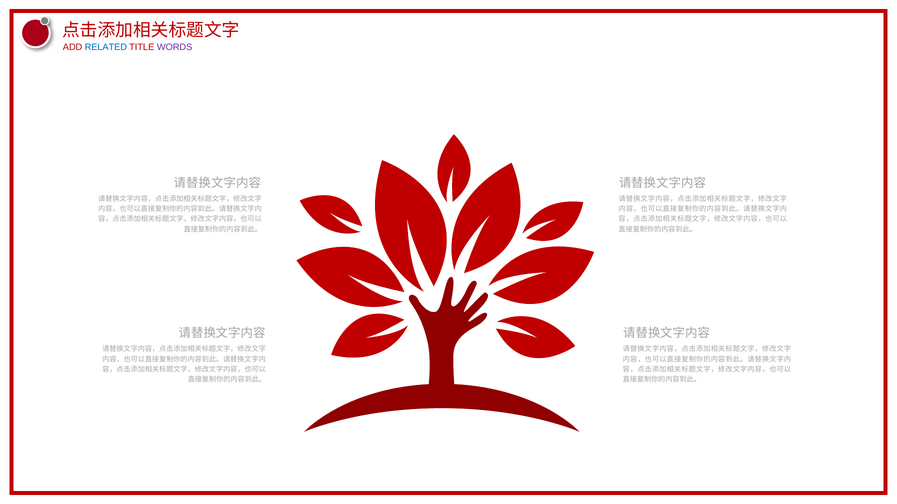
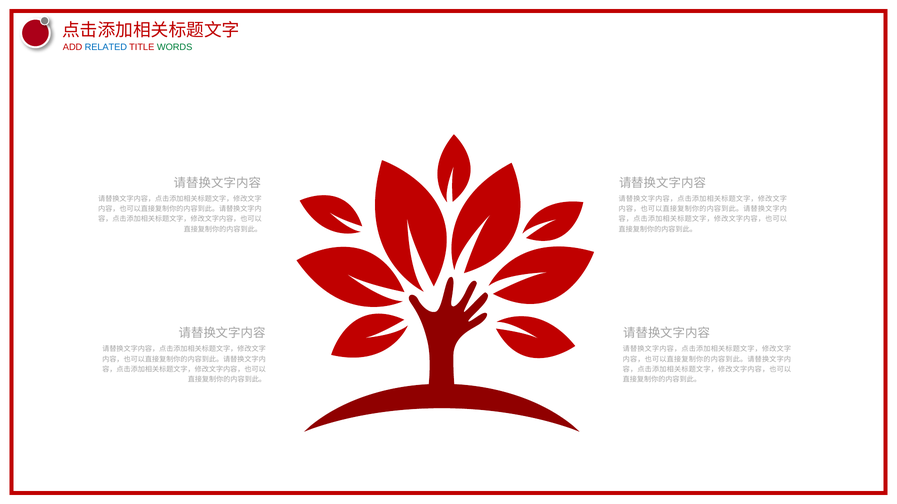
WORDS colour: purple -> green
